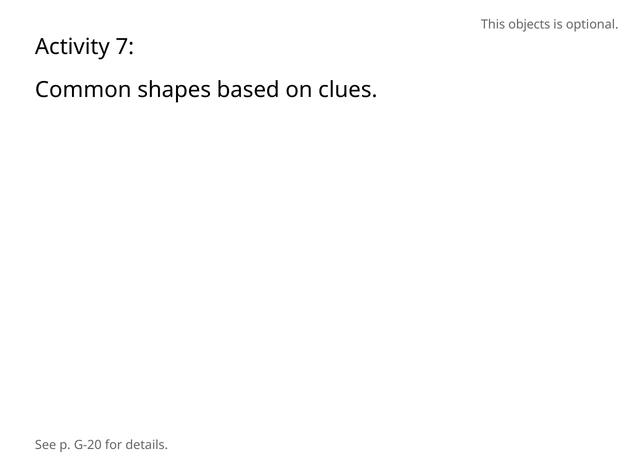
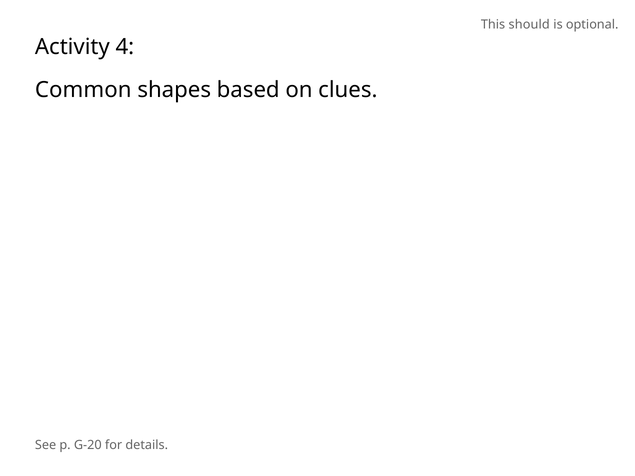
objects: objects -> should
7: 7 -> 4
